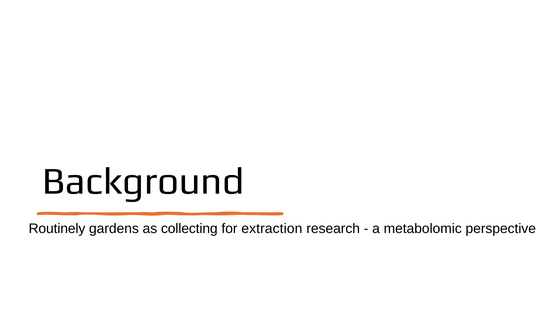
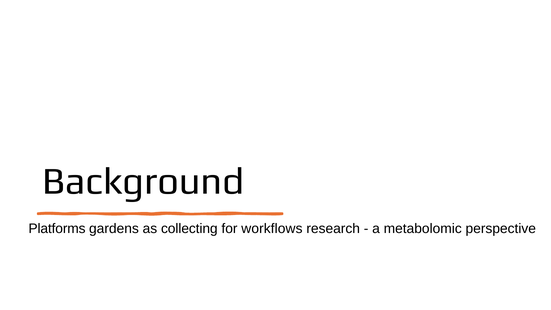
Routinely: Routinely -> Platforms
extraction: extraction -> workflows
